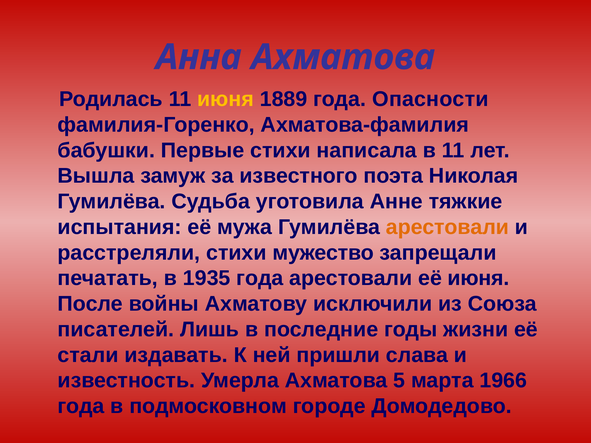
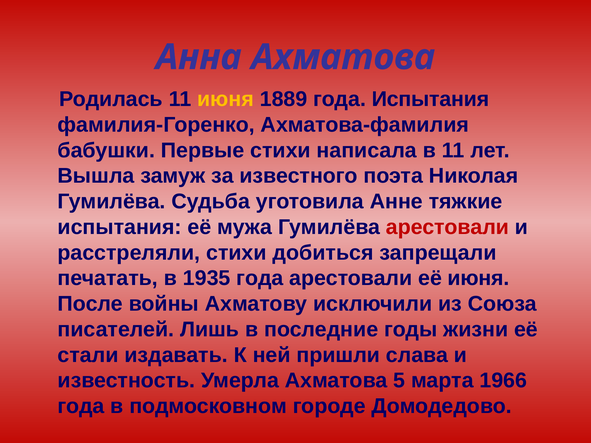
года Опасности: Опасности -> Испытания
арестовали at (447, 227) colour: orange -> red
мужество: мужество -> добиться
